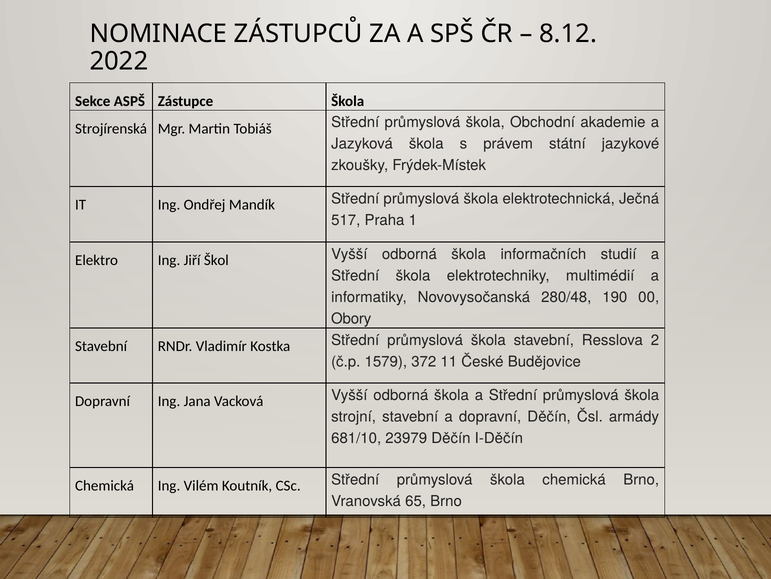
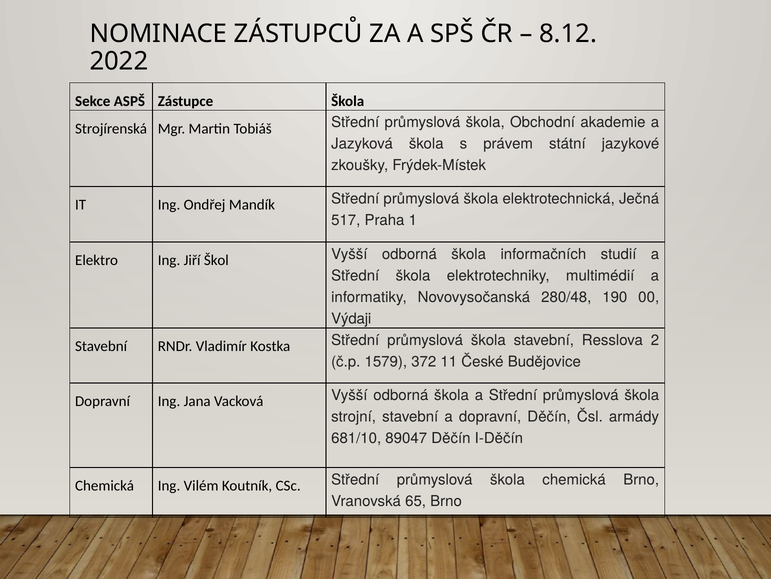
Obory: Obory -> Výdaji
23979: 23979 -> 89047
